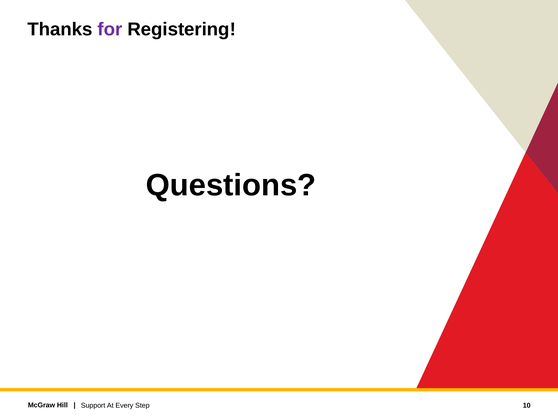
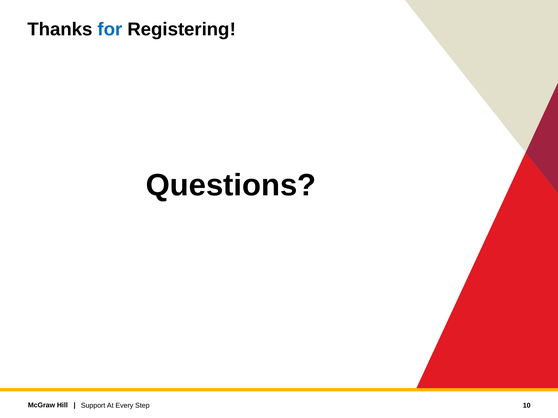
for colour: purple -> blue
